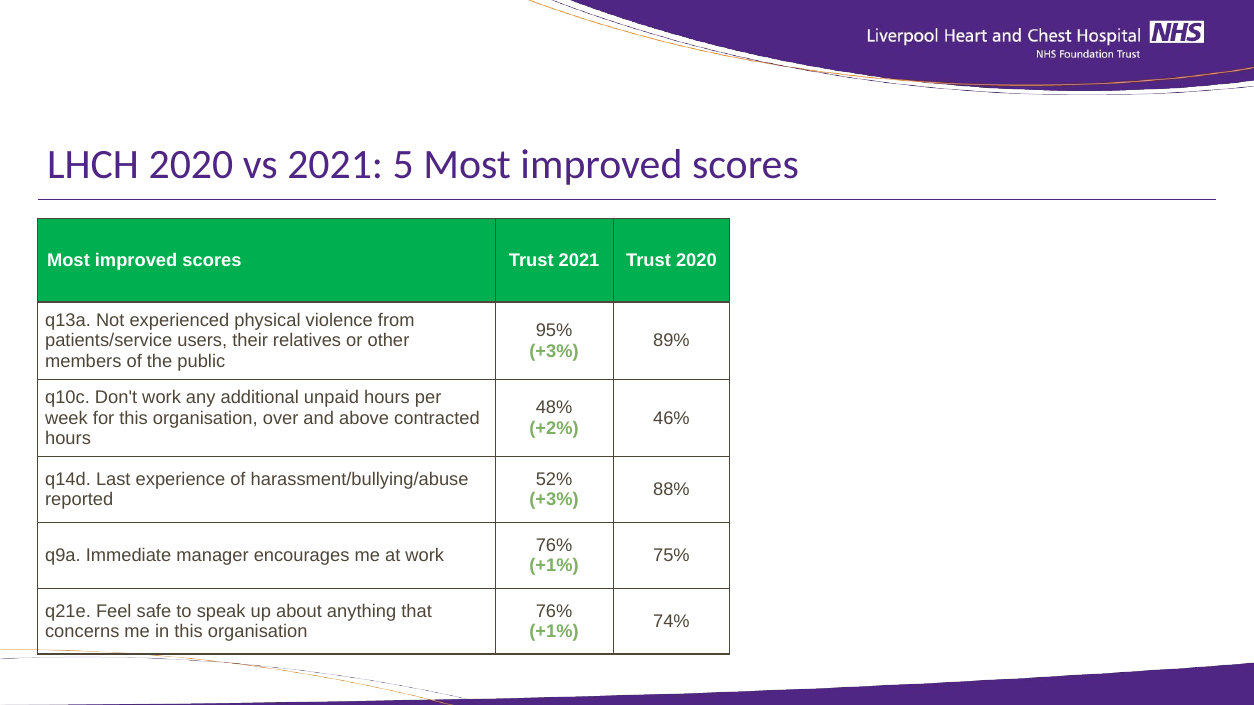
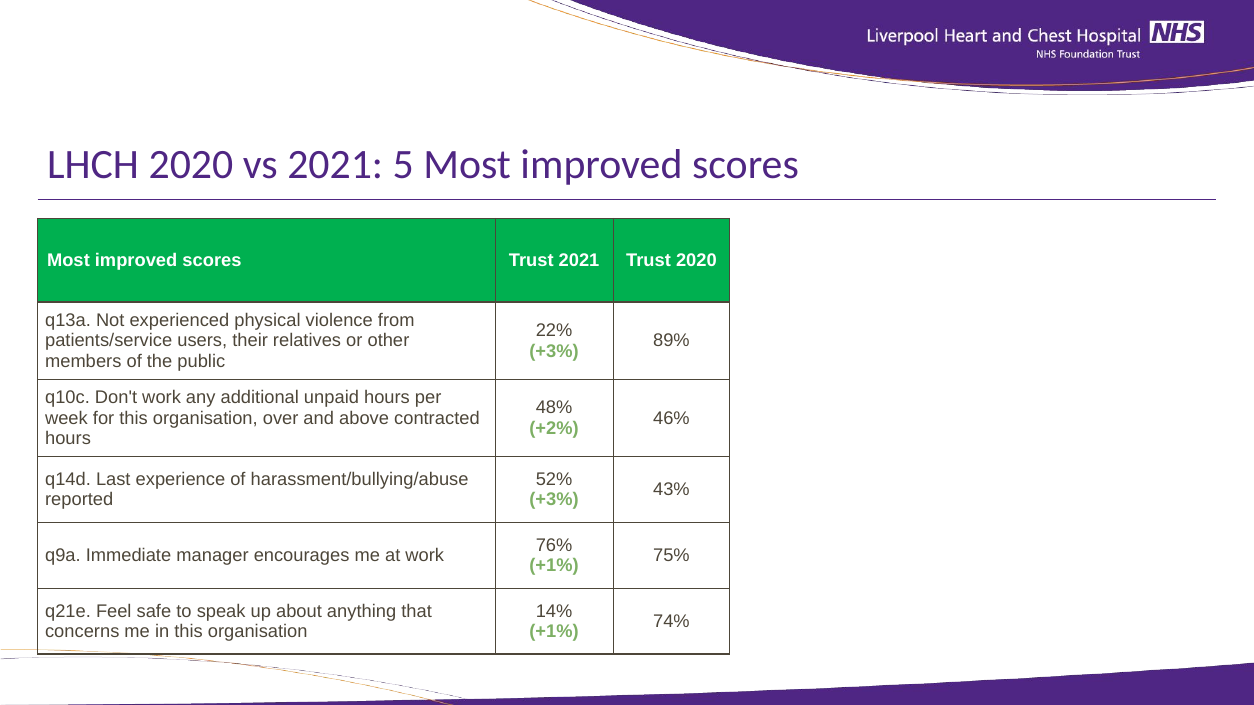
95%: 95% -> 22%
88%: 88% -> 43%
76% at (554, 611): 76% -> 14%
